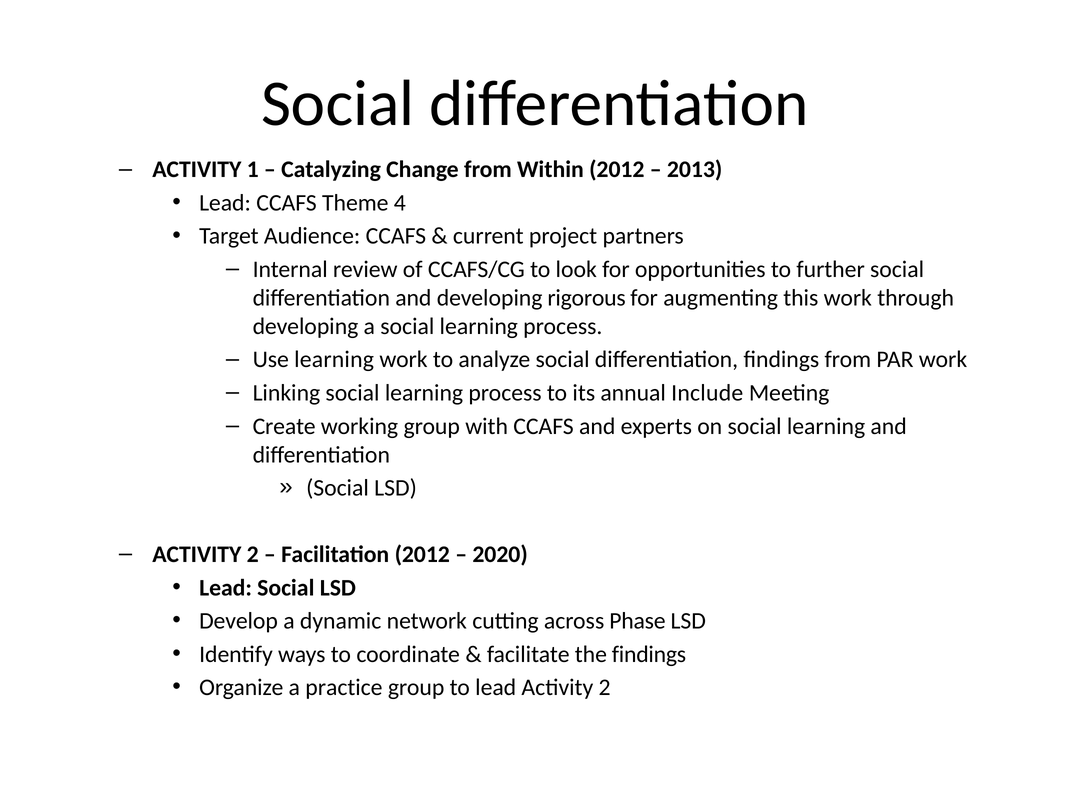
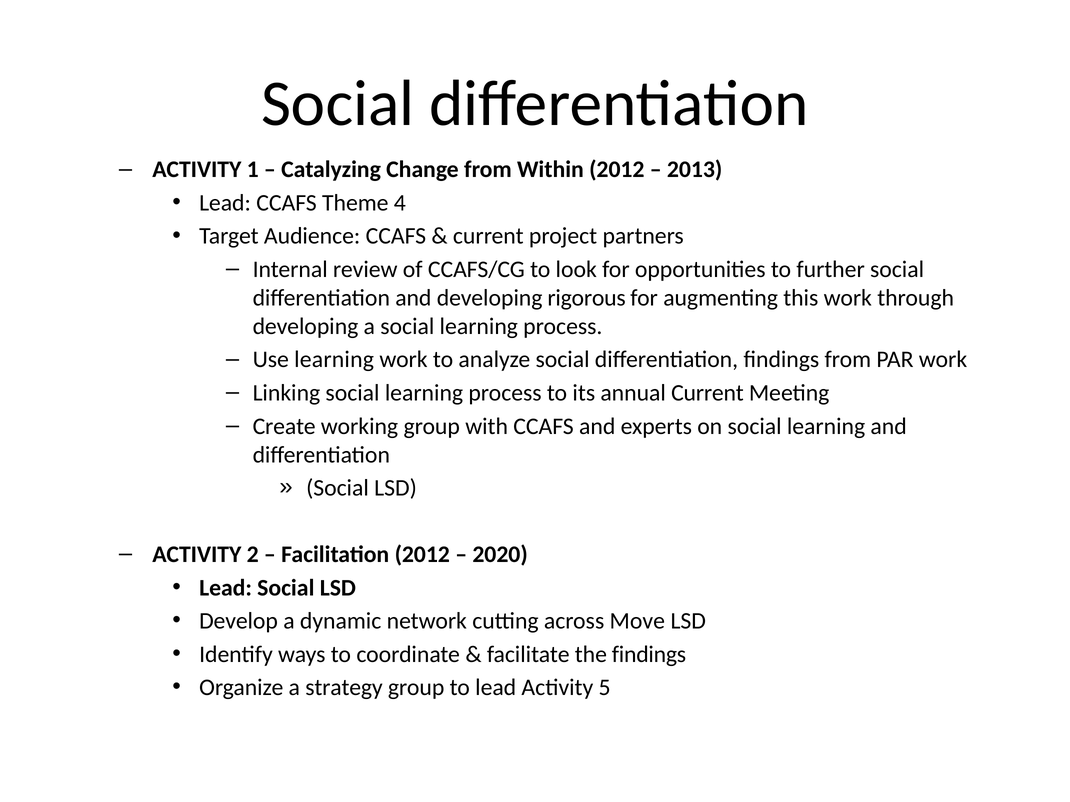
annual Include: Include -> Current
Phase: Phase -> Move
practice: practice -> strategy
lead Activity 2: 2 -> 5
